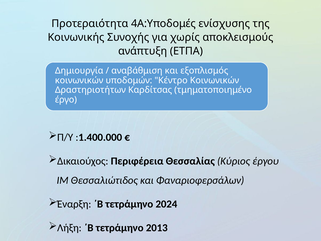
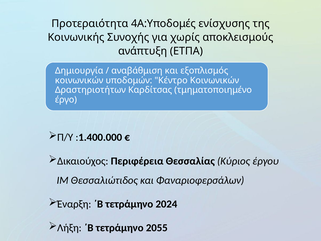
2013: 2013 -> 2055
